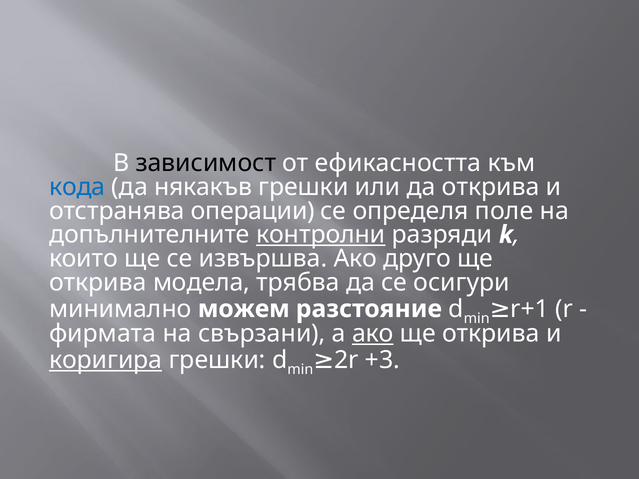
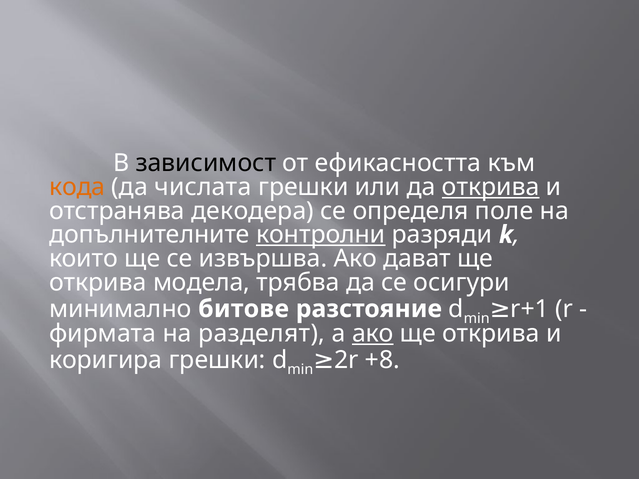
кода colour: blue -> orange
някакъв: някакъв -> числата
открива at (491, 187) underline: none -> present
операции: операции -> декодера
друго: друго -> дават
можем: можем -> битове
свързани: свързани -> разделят
коригира underline: present -> none
+3: +3 -> +8
